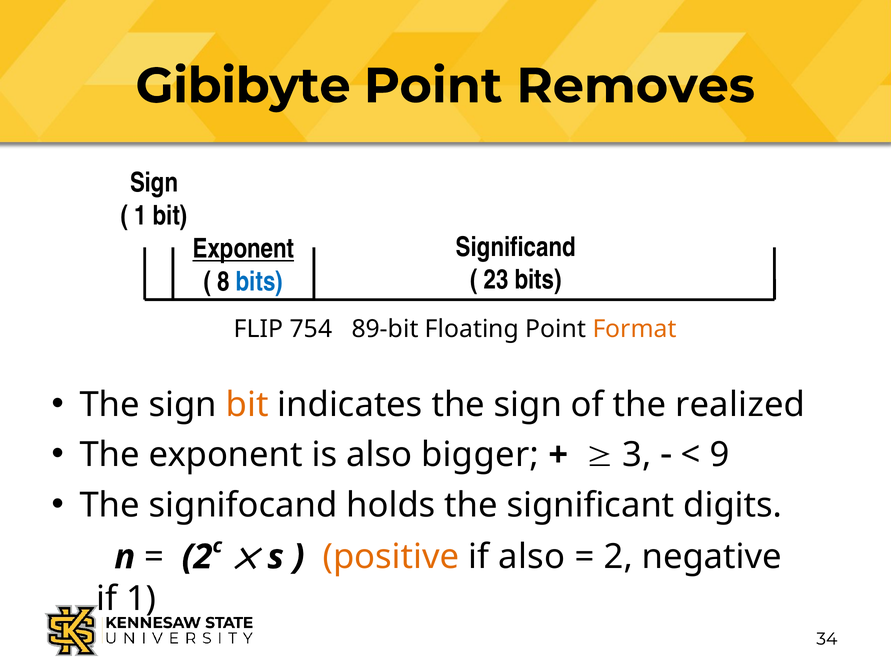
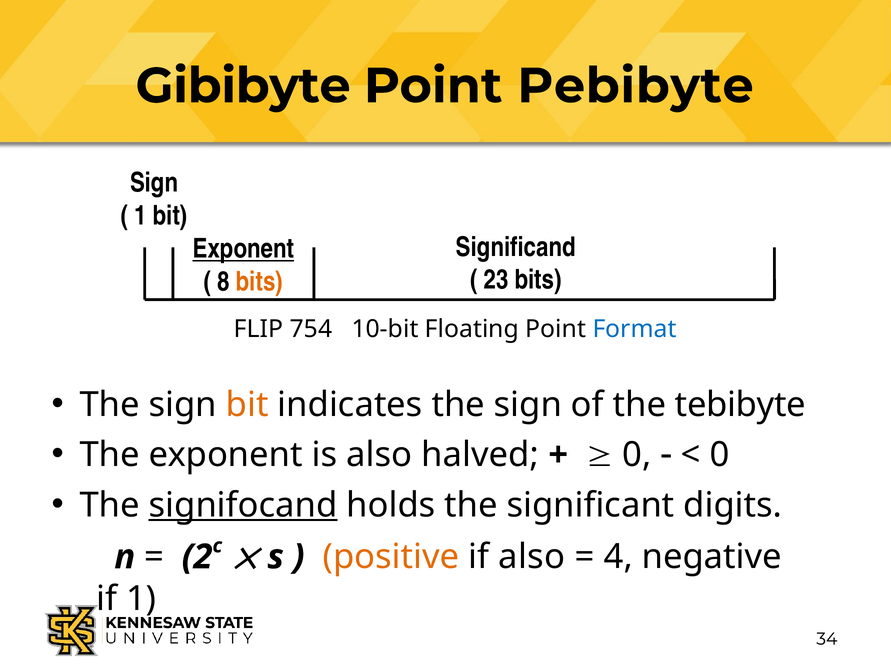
Removes: Removes -> Pebibyte
bits at (259, 281) colour: blue -> orange
89-bit: 89-bit -> 10-bit
Format colour: orange -> blue
realized: realized -> tebibyte
bigger: bigger -> halved
3 at (637, 454): 3 -> 0
9 at (719, 454): 9 -> 0
signifocand underline: none -> present
2 at (618, 556): 2 -> 4
